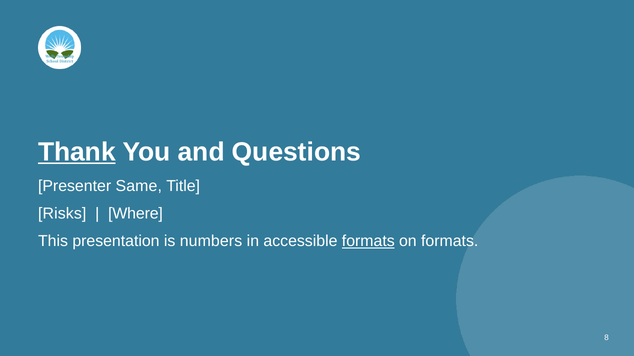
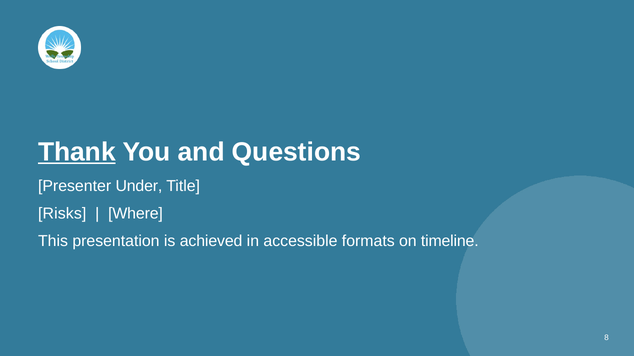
Same: Same -> Under
numbers: numbers -> achieved
formats at (368, 242) underline: present -> none
on formats: formats -> timeline
